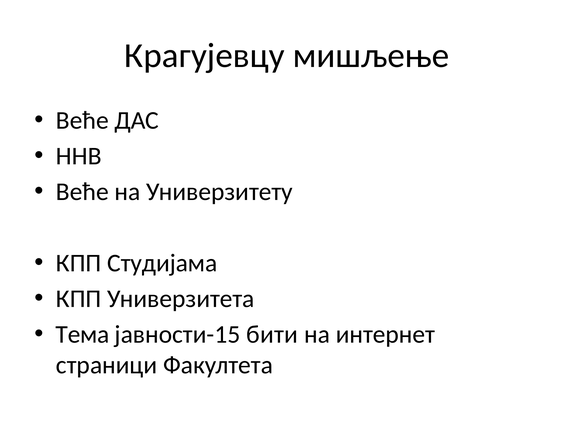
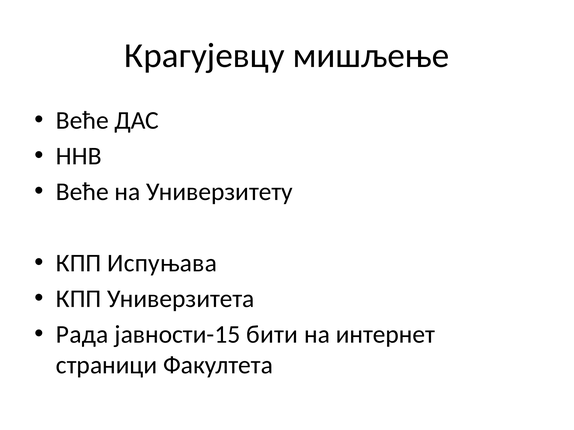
Студијама: Студијама -> Испуњава
Тема: Тема -> Рада
